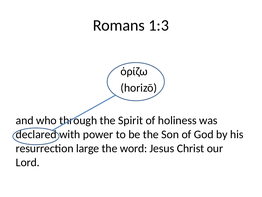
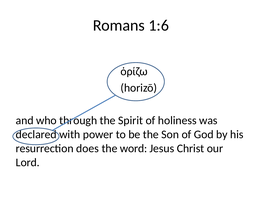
1:3: 1:3 -> 1:6
large: large -> does
